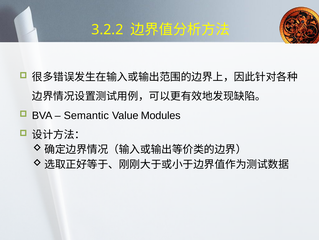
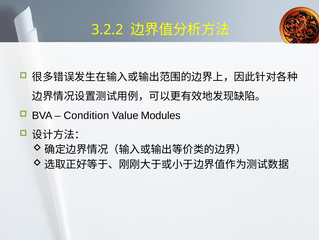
Semantic: Semantic -> Condition
